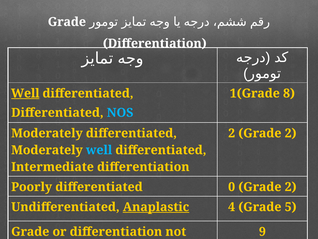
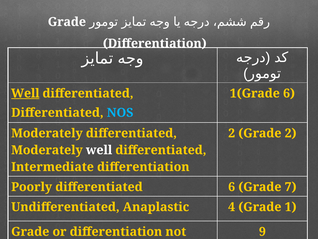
1(Grade 8: 8 -> 6
well at (99, 150) colour: light blue -> white
differentiated 0: 0 -> 6
2 at (291, 187): 2 -> 7
Anaplastic underline: present -> none
5: 5 -> 1
